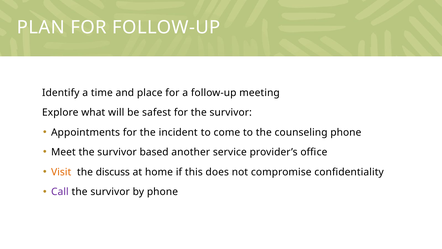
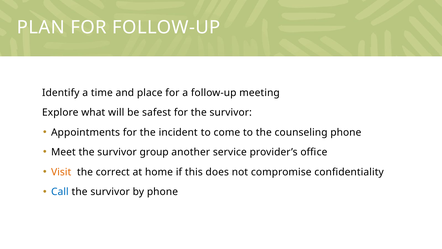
based: based -> group
discuss: discuss -> correct
Call colour: purple -> blue
